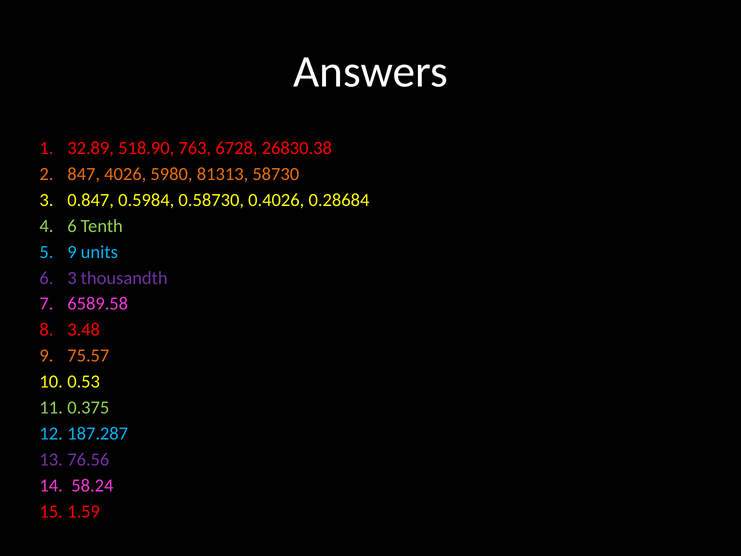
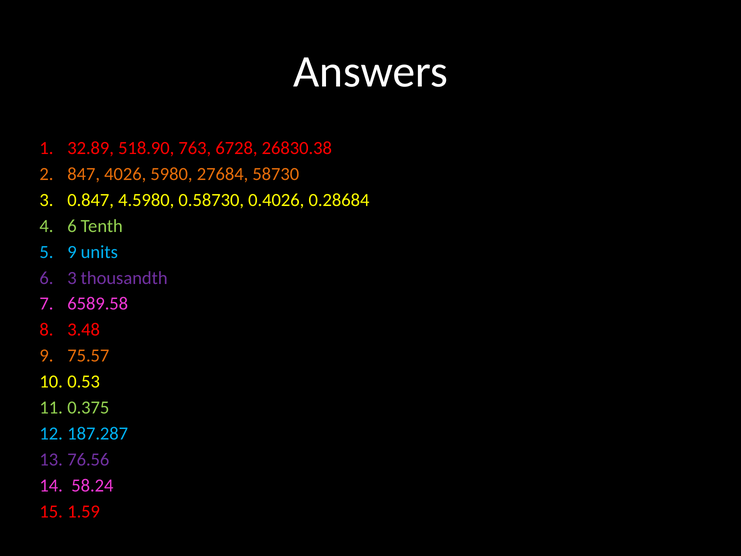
81313: 81313 -> 27684
0.5984: 0.5984 -> 4.5980
